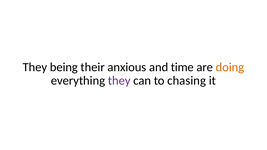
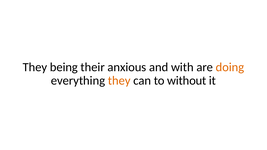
time: time -> with
they at (119, 81) colour: purple -> orange
chasing: chasing -> without
